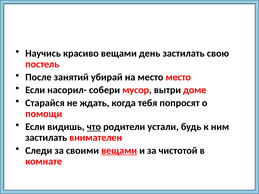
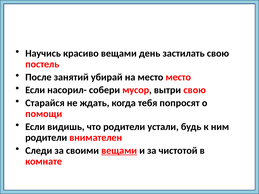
вытри доме: доме -> свою
что underline: present -> none
застилать at (46, 138): застилать -> родители
